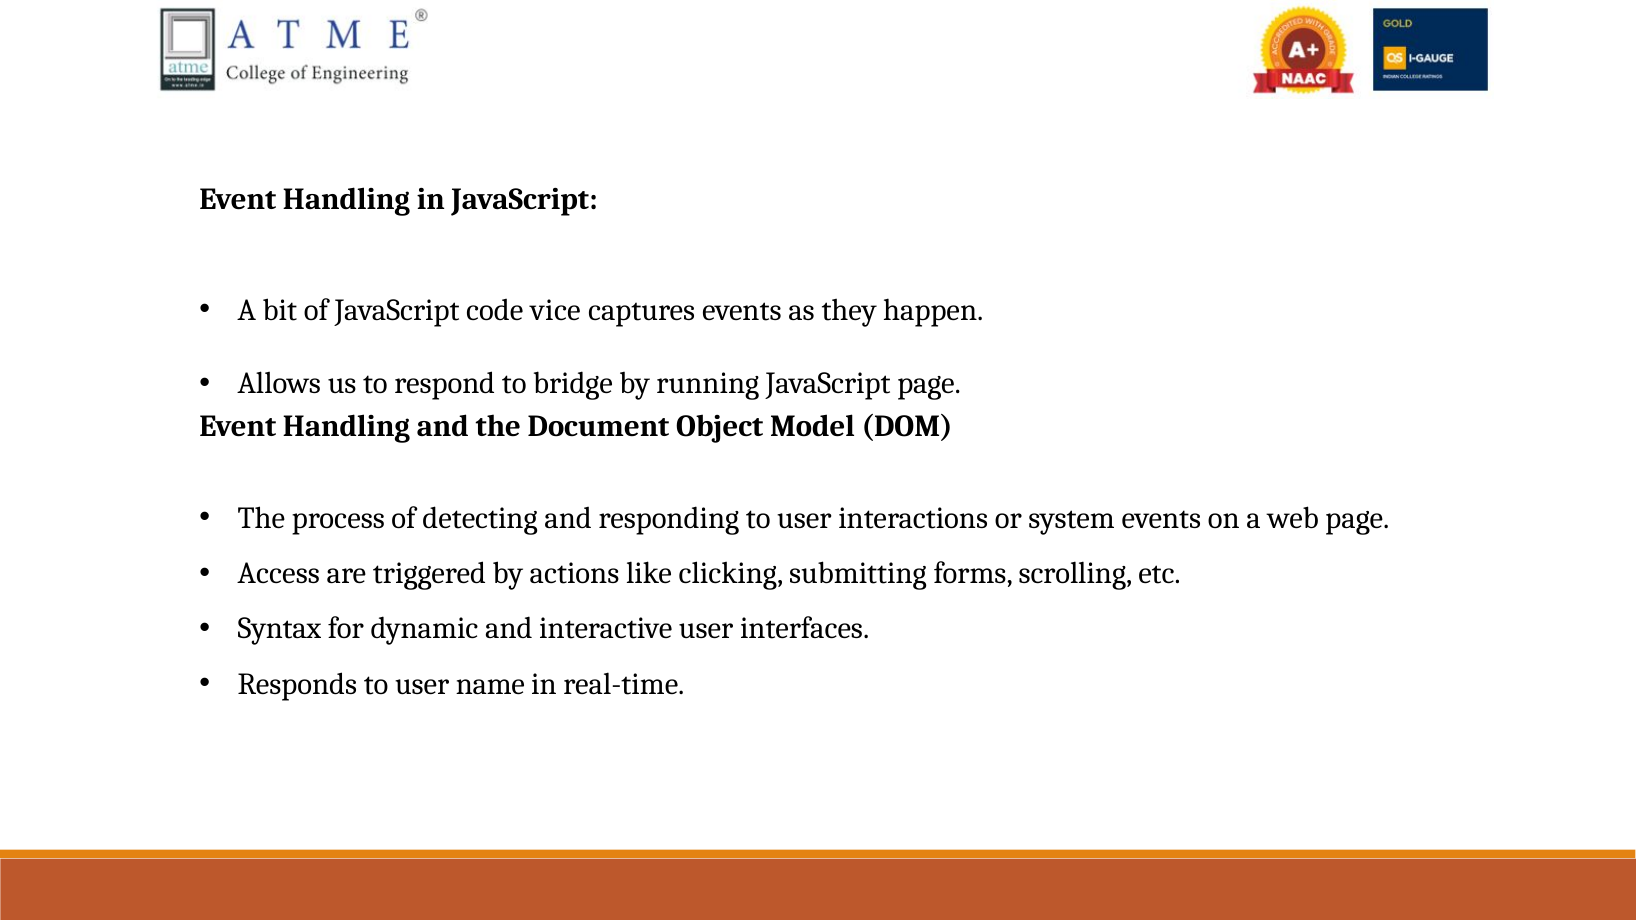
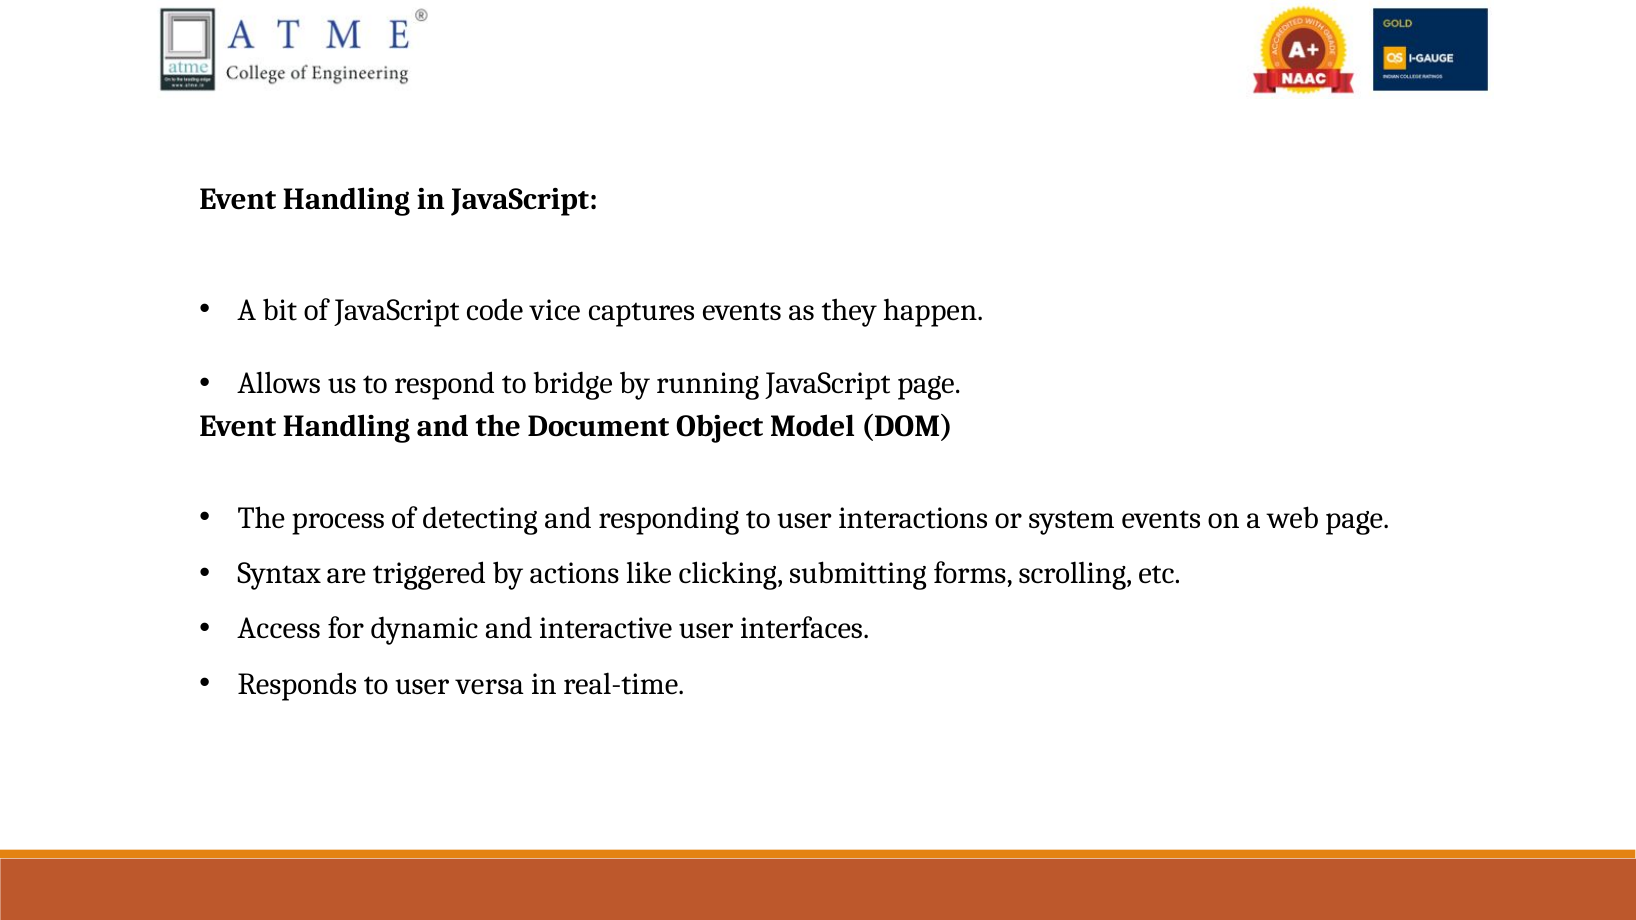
Access: Access -> Syntax
Syntax: Syntax -> Access
name: name -> versa
